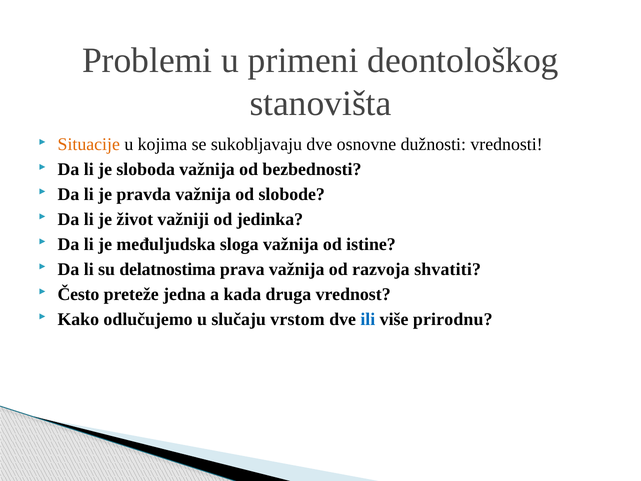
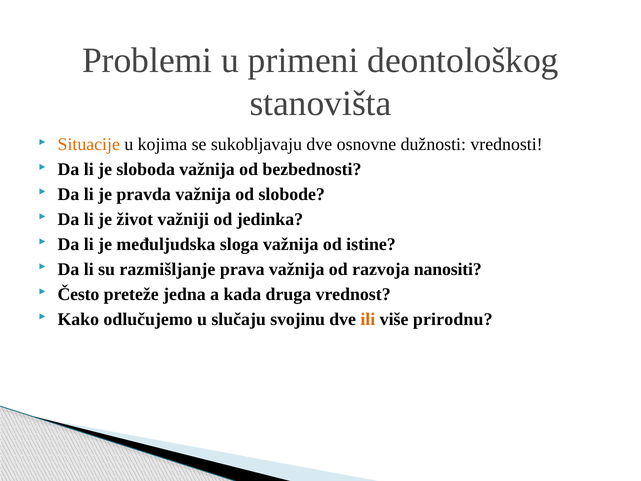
delatnostima: delatnostima -> razmišljanje
shvatiti: shvatiti -> nanositi
vrstom: vrstom -> svojinu
ili colour: blue -> orange
